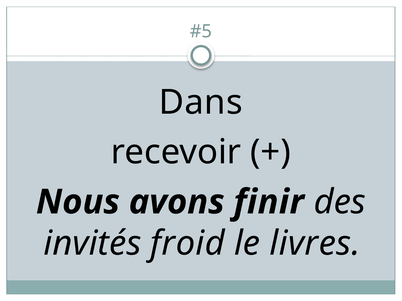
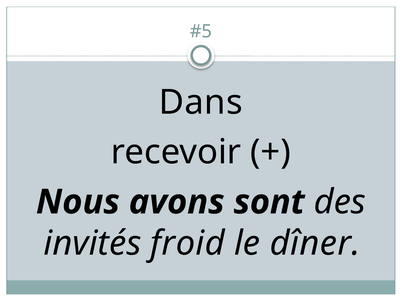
finir: finir -> sont
livres: livres -> dîner
